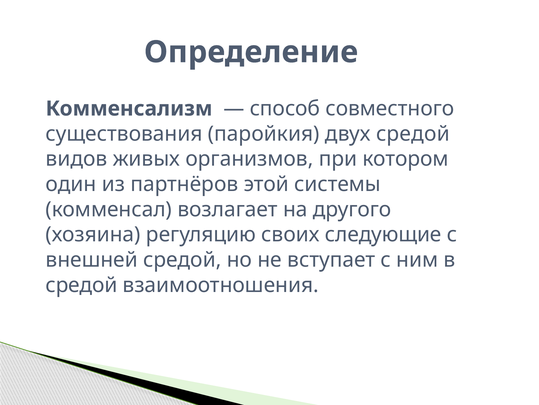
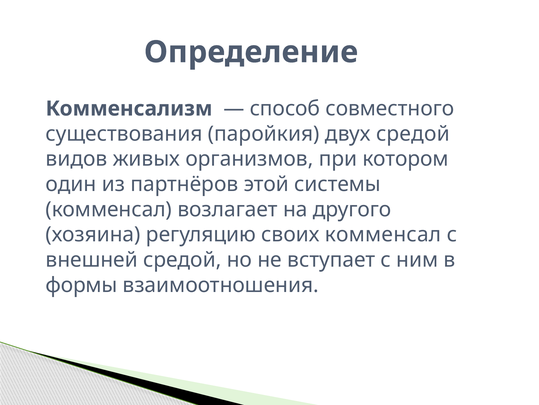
своих следующие: следующие -> комменсал
средой at (82, 285): средой -> формы
